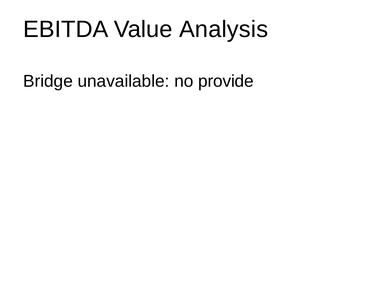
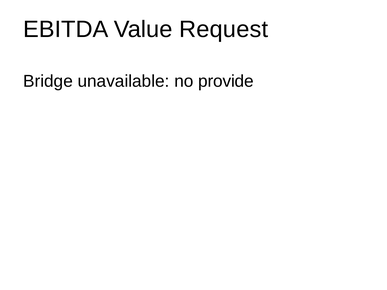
Analysis: Analysis -> Request
